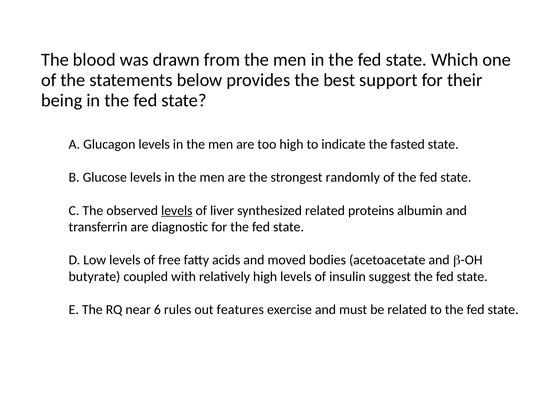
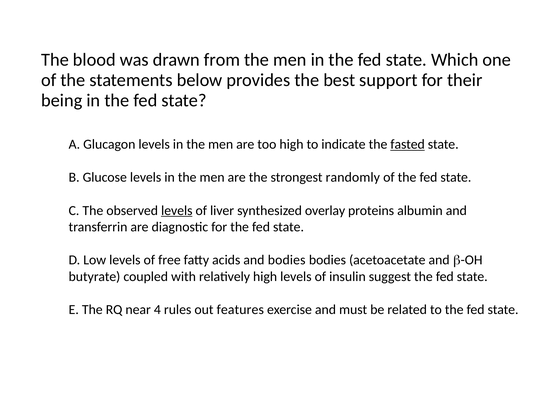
fasted underline: none -> present
synthesized related: related -> overlay
and moved: moved -> bodies
6: 6 -> 4
